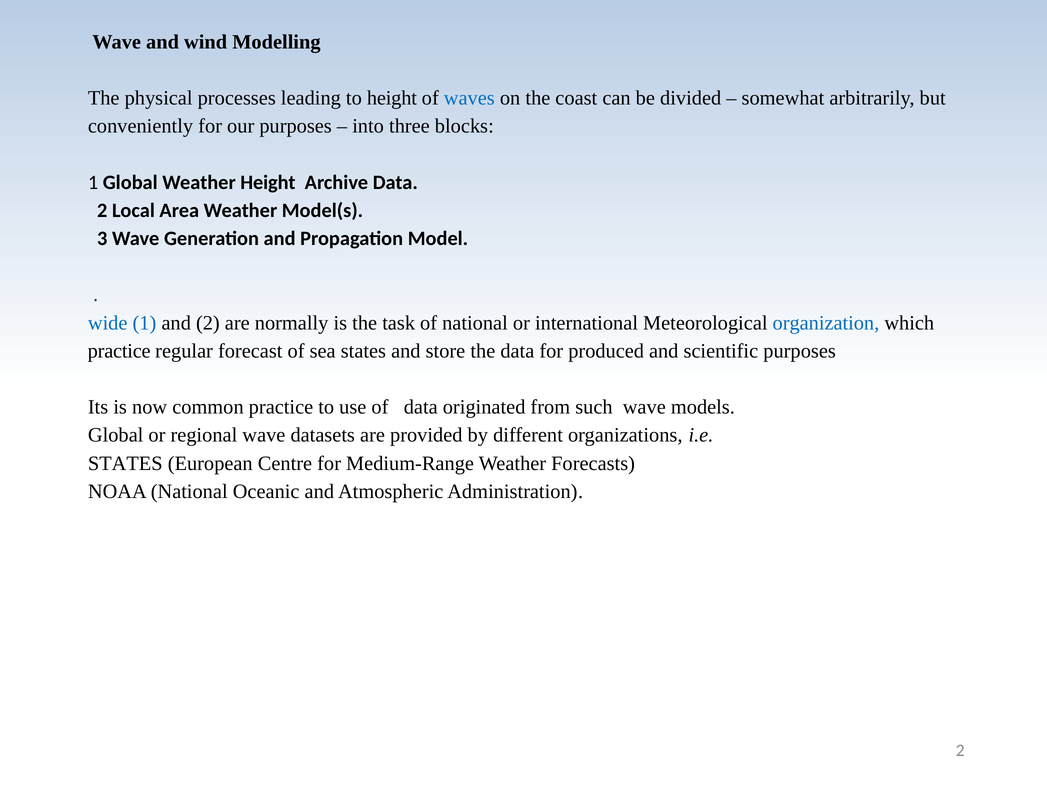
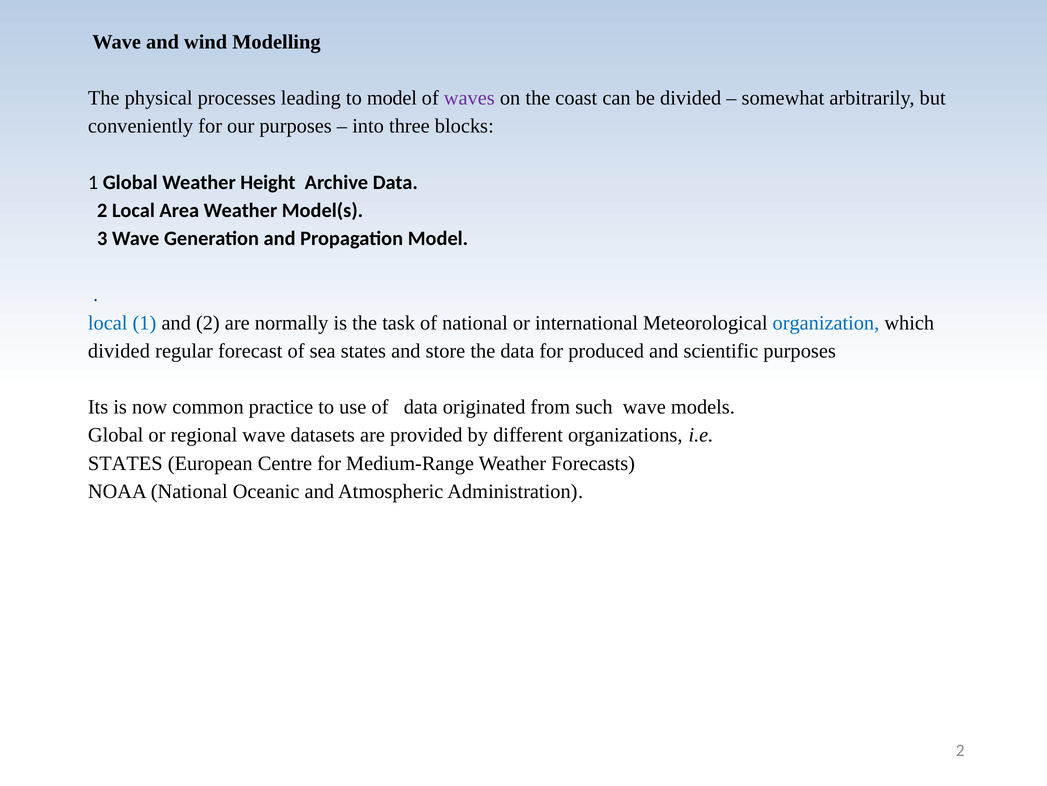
to height: height -> model
waves colour: blue -> purple
wide at (108, 323): wide -> local
practice at (119, 351): practice -> divided
